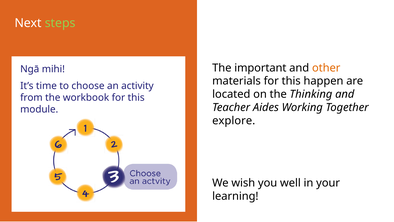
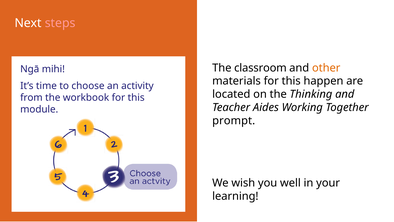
steps colour: light green -> pink
important: important -> classroom
explore: explore -> prompt
